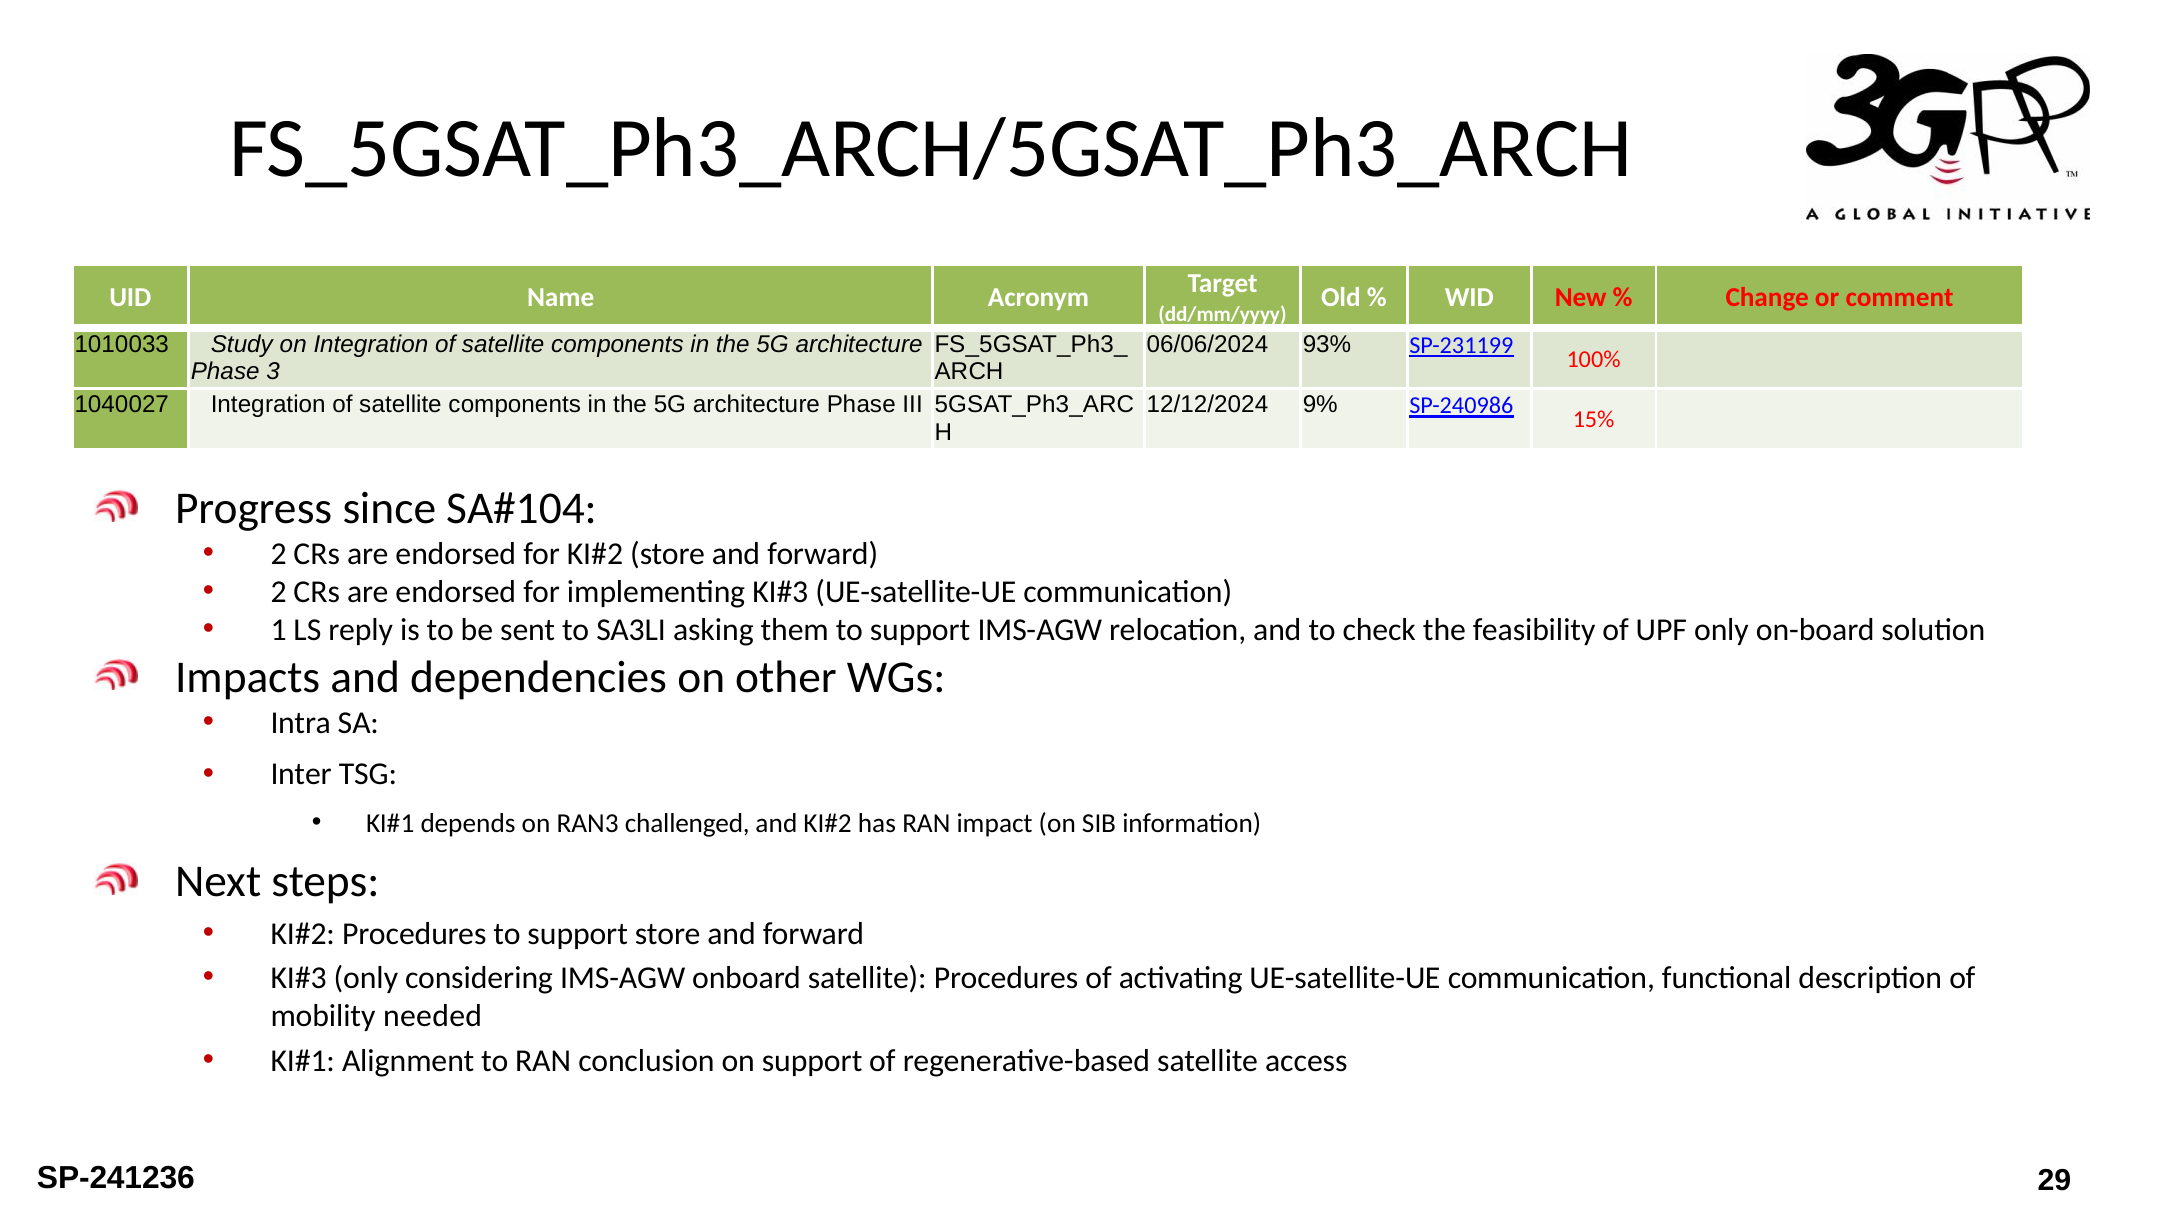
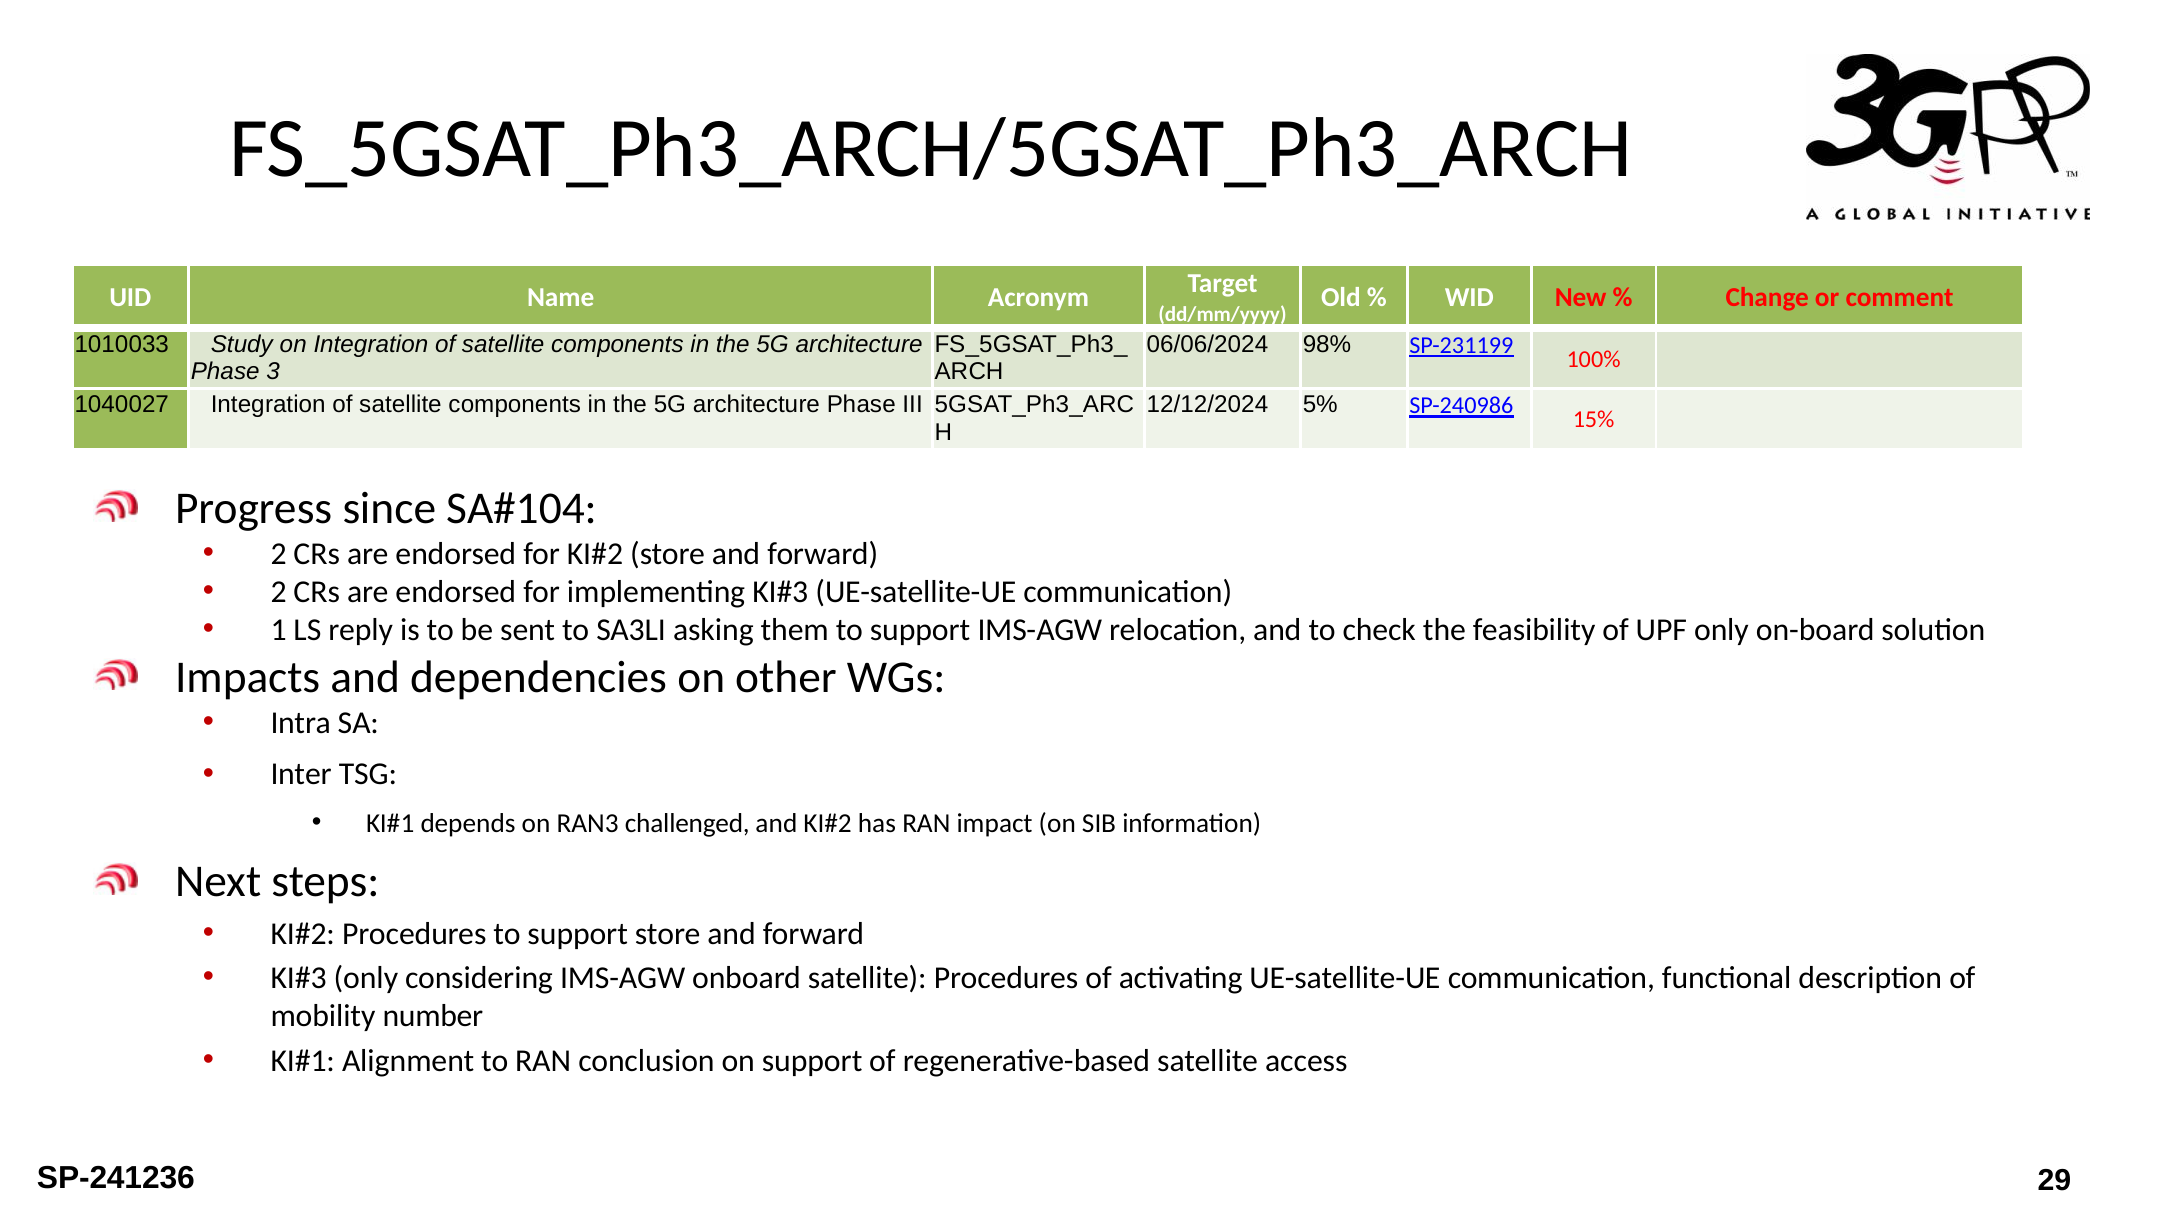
93%: 93% -> 98%
9%: 9% -> 5%
needed: needed -> number
